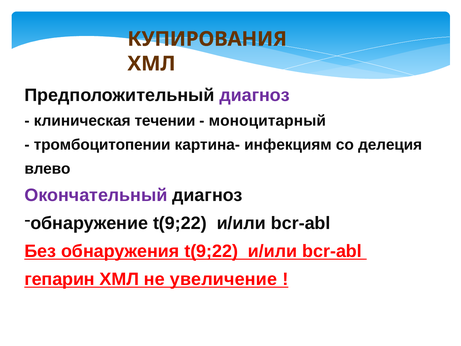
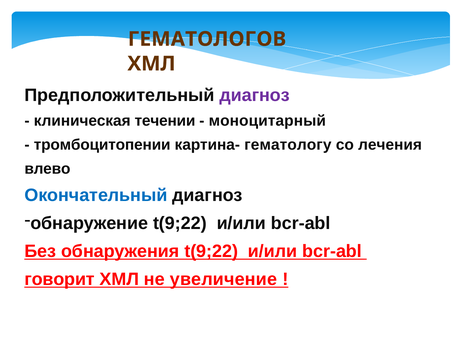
КУПИРОВАНИЯ: КУПИРОВАНИЯ -> ГЕМАТОЛОГОВ
инфекциям: инфекциям -> гематологу
делеция: делеция -> лечения
Окончательный colour: purple -> blue
гепарин: гепарин -> говорит
